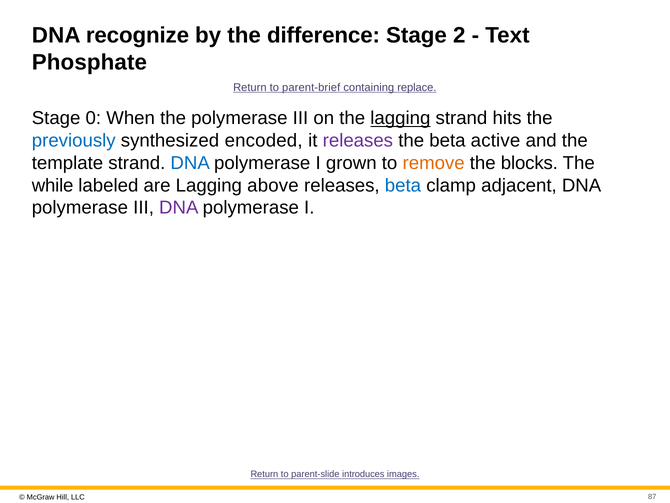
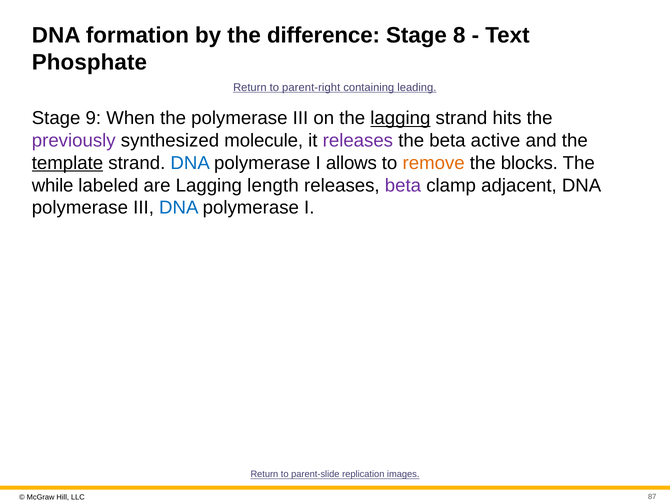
recognize: recognize -> formation
2: 2 -> 8
parent-brief: parent-brief -> parent-right
replace: replace -> leading
0: 0 -> 9
previously colour: blue -> purple
encoded: encoded -> molecule
template underline: none -> present
grown: grown -> allows
above: above -> length
beta at (403, 185) colour: blue -> purple
DNA at (179, 208) colour: purple -> blue
introduces: introduces -> replication
